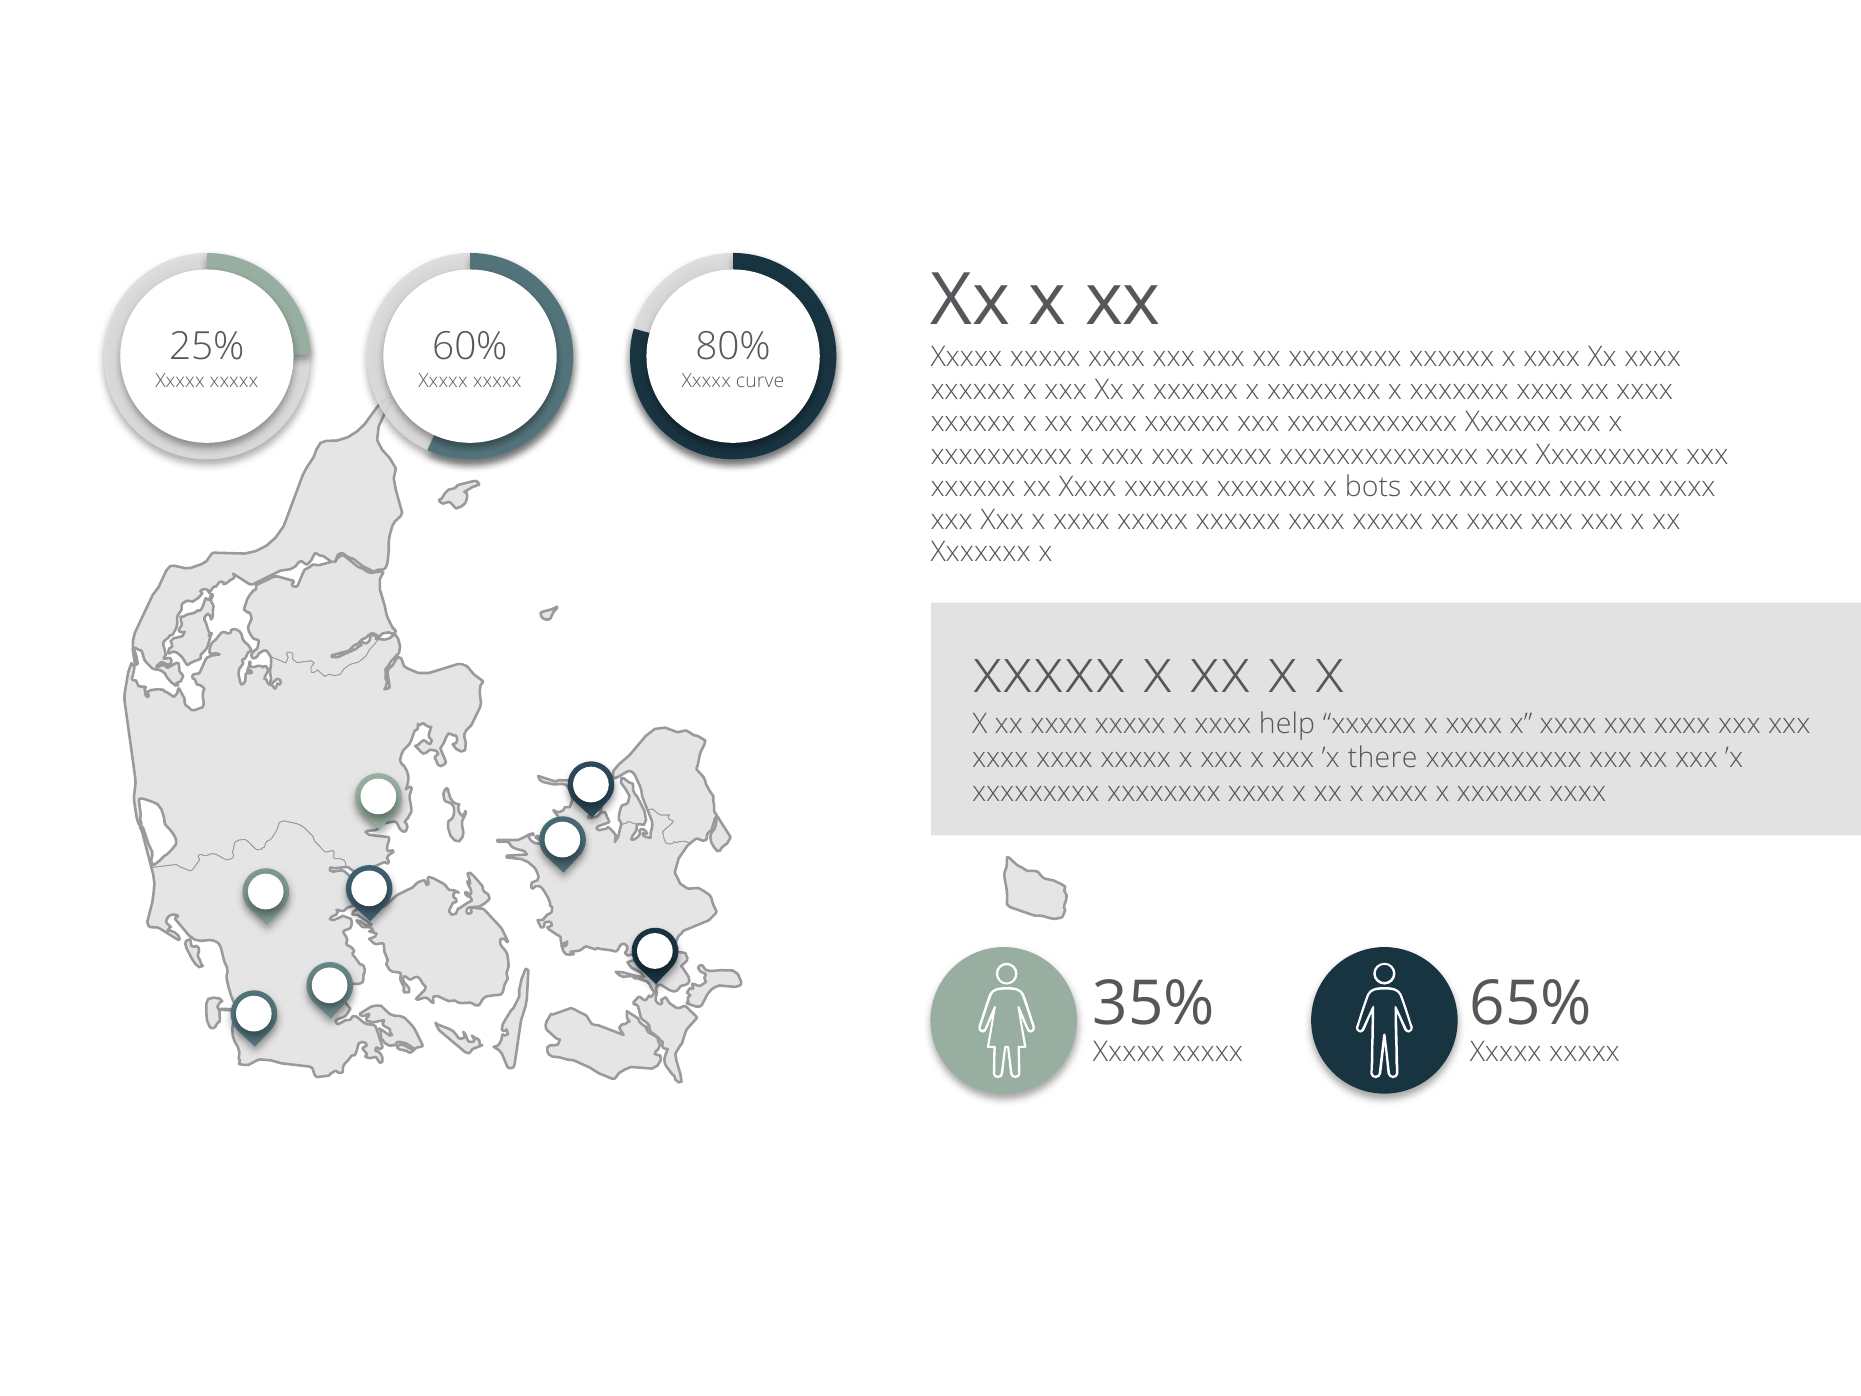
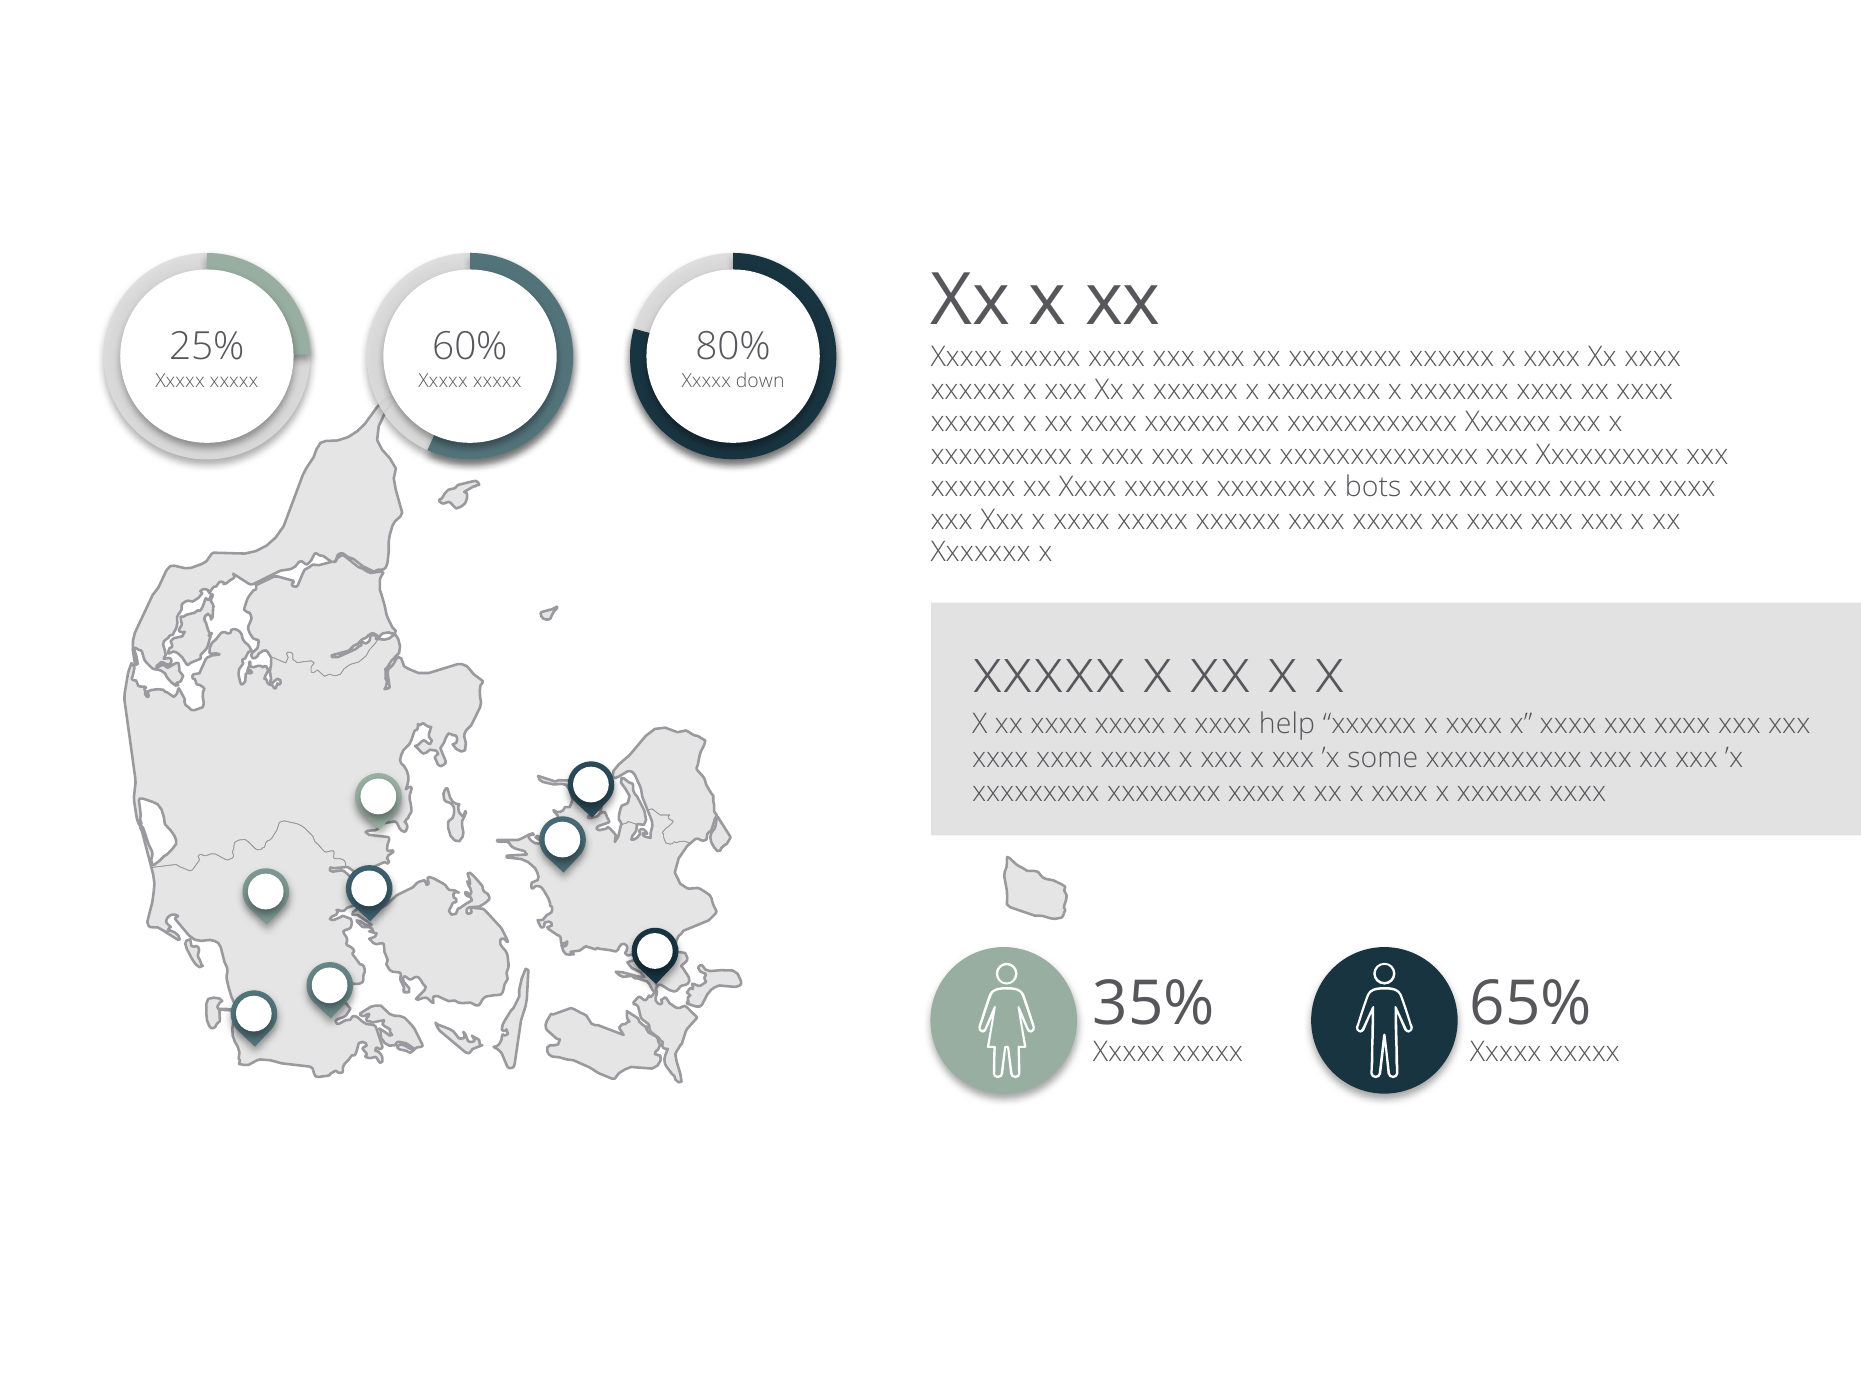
curve: curve -> down
there: there -> some
